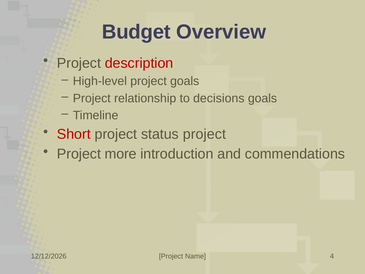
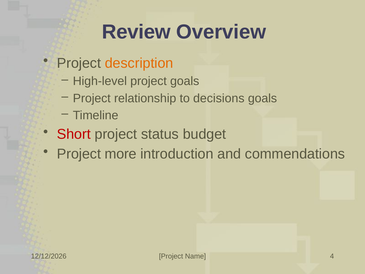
Budget: Budget -> Review
description colour: red -> orange
status project: project -> budget
